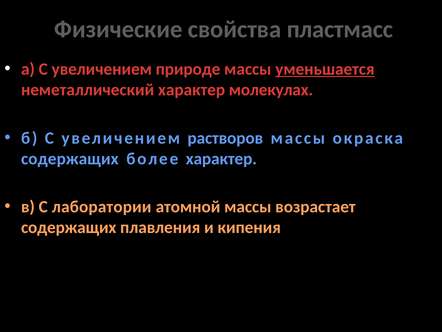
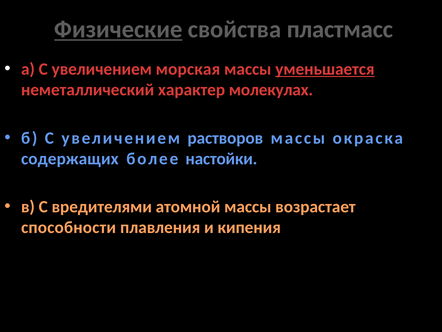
Физические underline: none -> present
природе: природе -> морская
более характер: характер -> настойки
лаборатории: лаборатории -> вредителями
содержащих at (69, 227): содержащих -> способности
